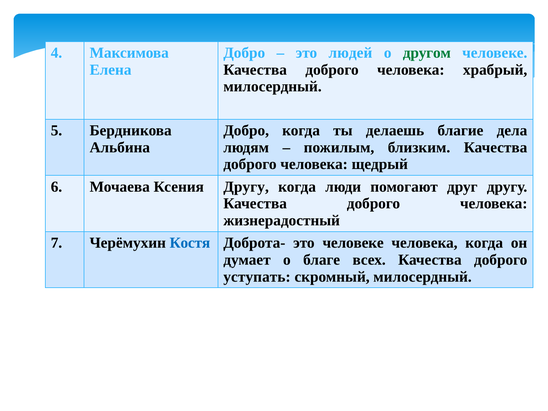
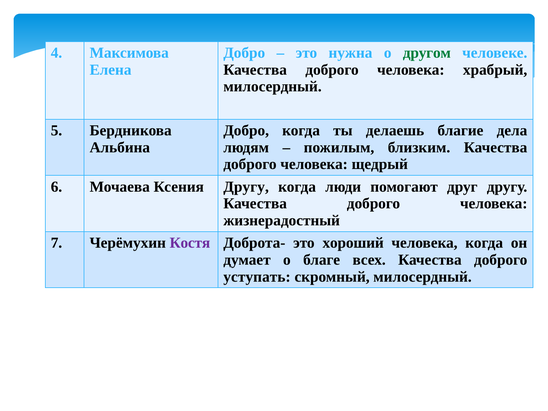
людей: людей -> нужна
Костя colour: blue -> purple
это человеке: человеке -> хороший
